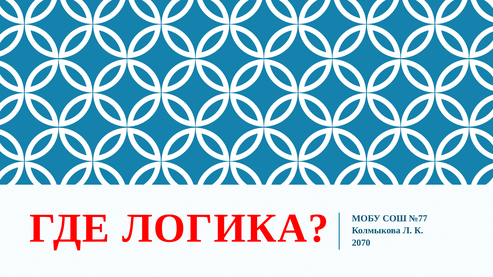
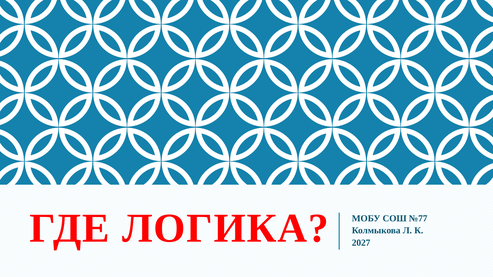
2070: 2070 -> 2027
